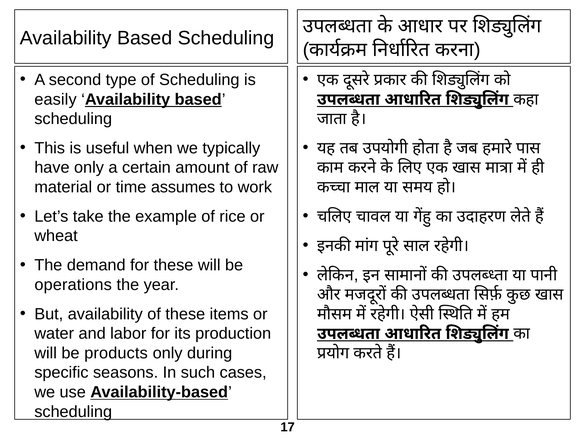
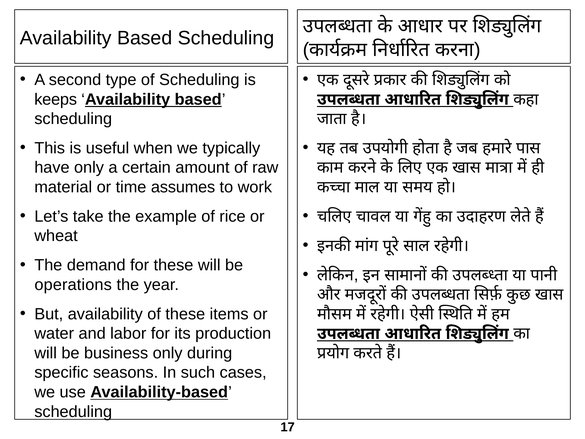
easily: easily -> keeps
products: products -> business
